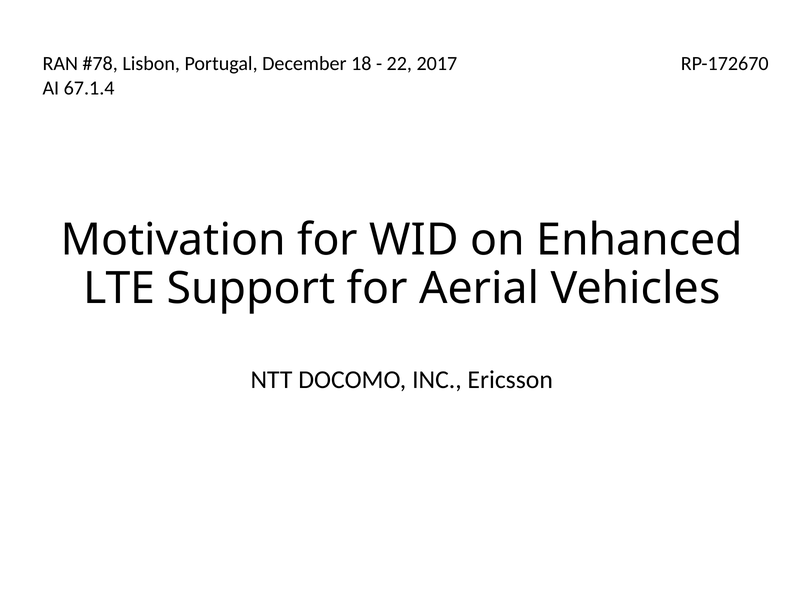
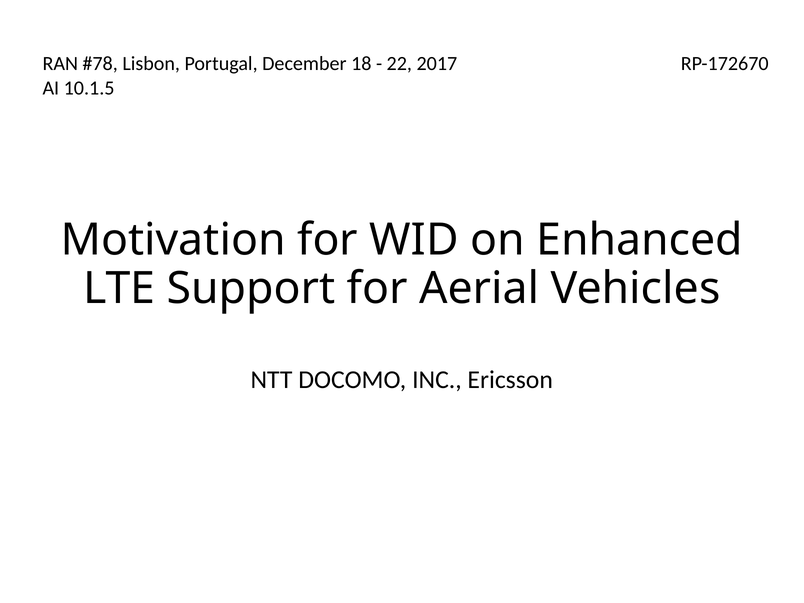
67.1.4: 67.1.4 -> 10.1.5
